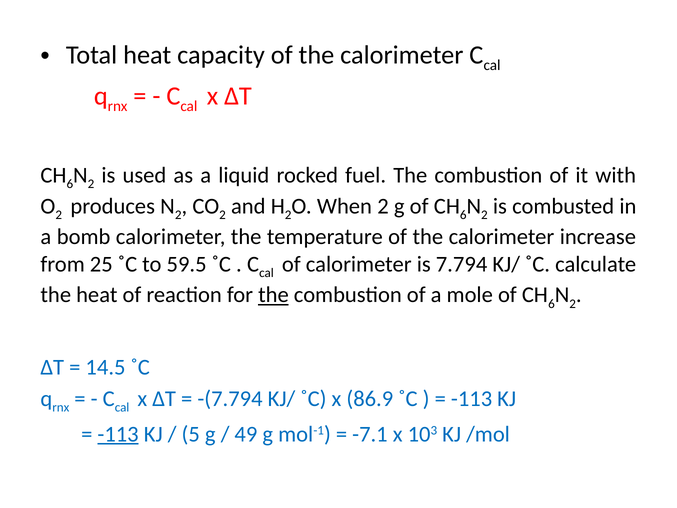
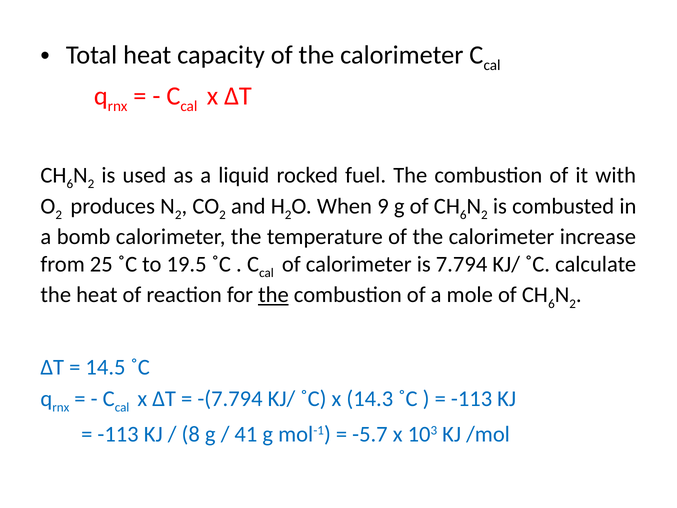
When 2: 2 -> 9
59.5: 59.5 -> 19.5
86.9: 86.9 -> 14.3
-113 at (118, 434) underline: present -> none
5: 5 -> 8
49: 49 -> 41
-7.1: -7.1 -> -5.7
